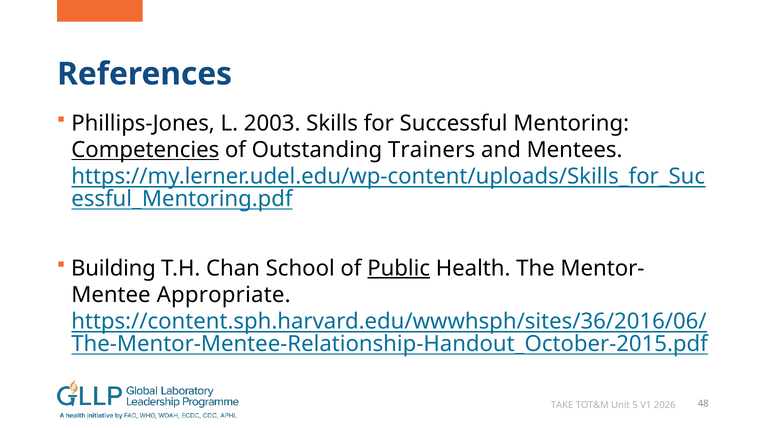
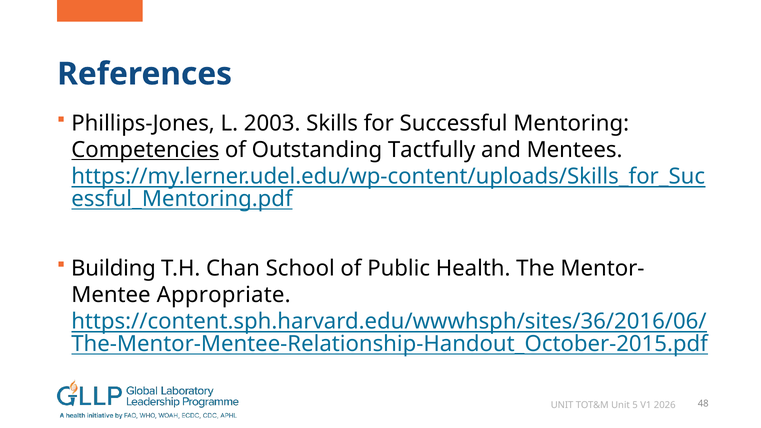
Trainers: Trainers -> Tactfully
Public underline: present -> none
TAKE at (562, 405): TAKE -> UNIT
